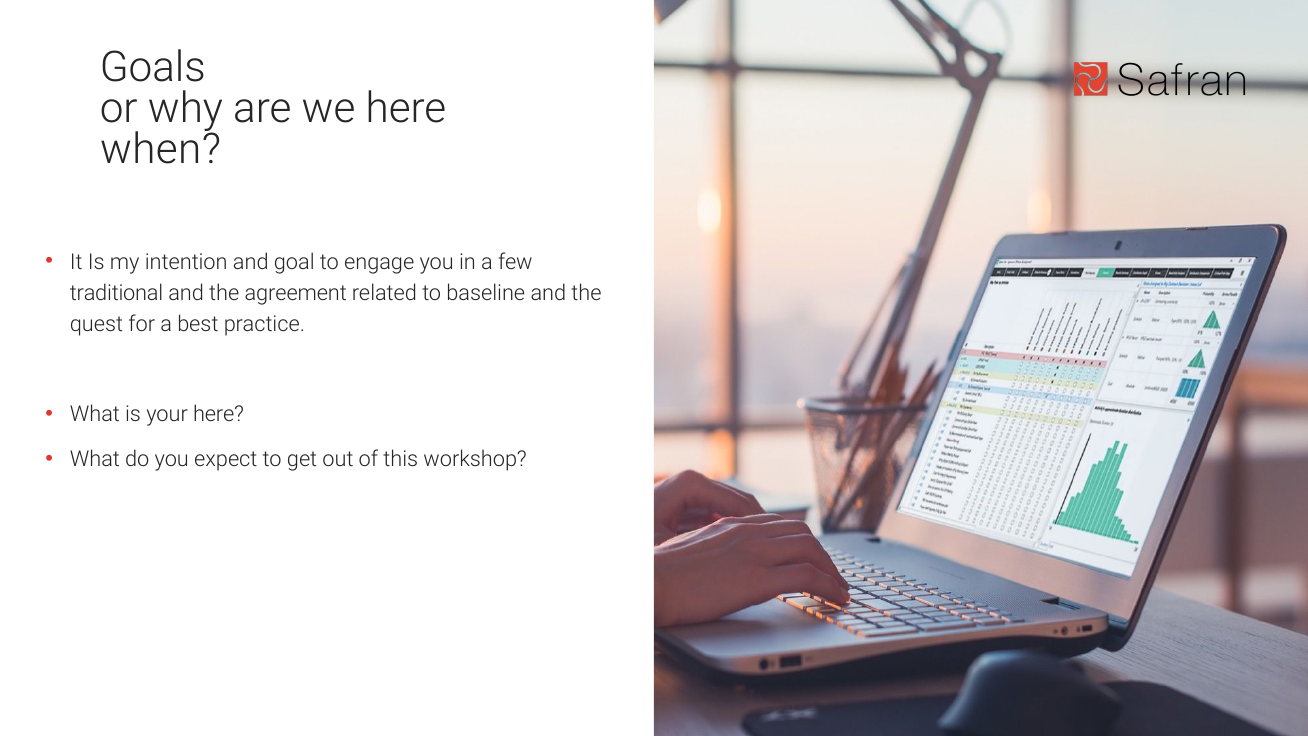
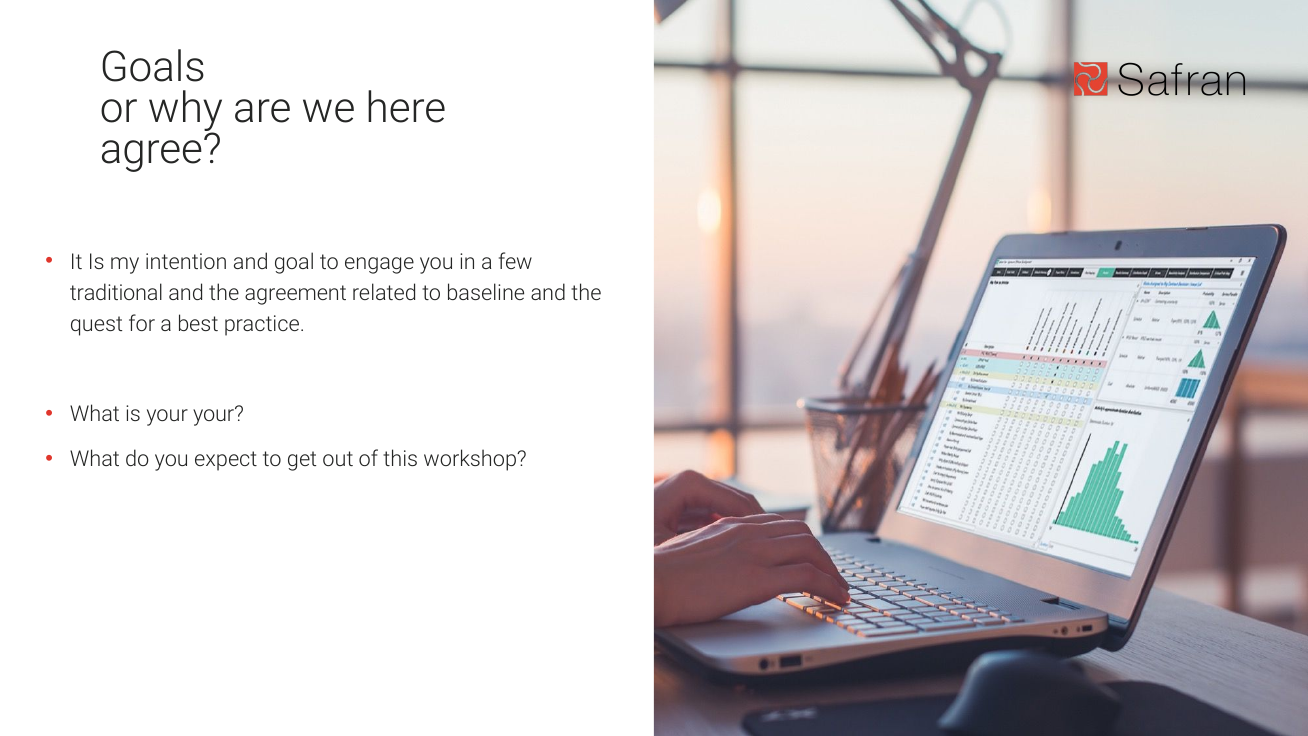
when: when -> agree
your here: here -> your
